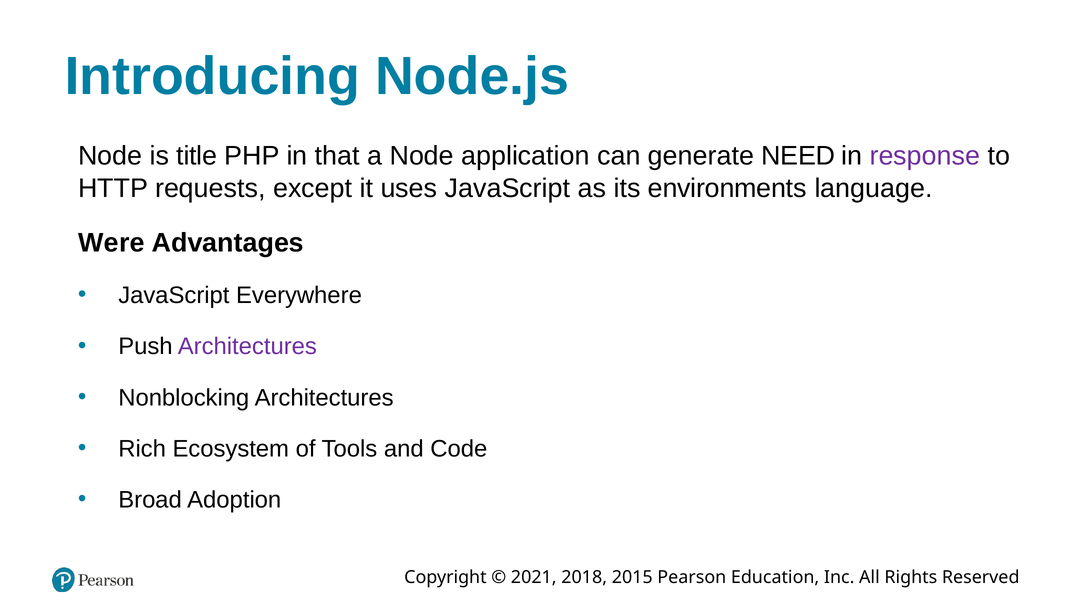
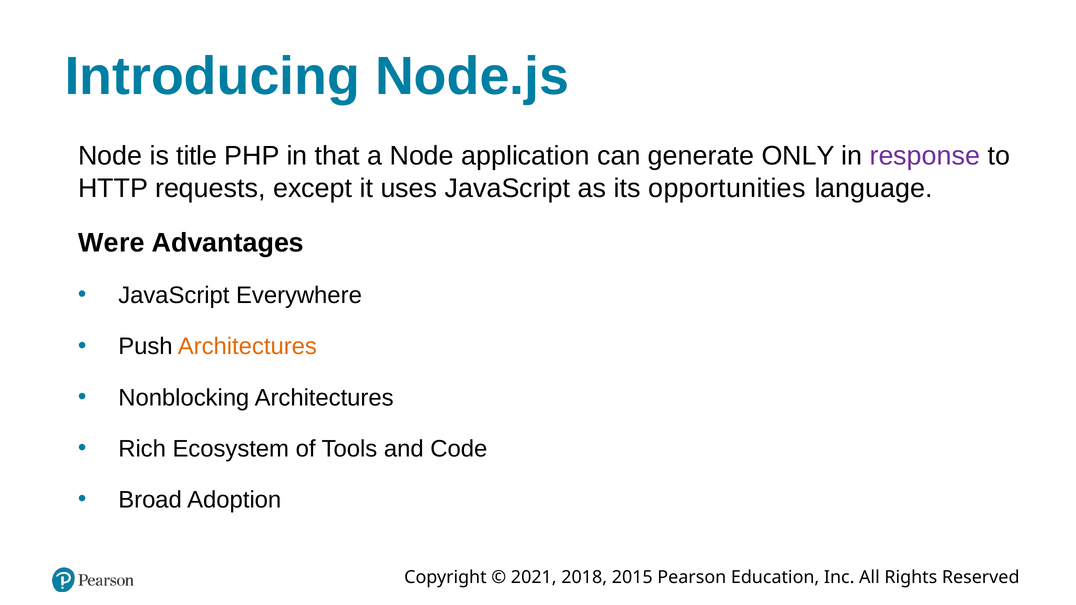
NEED: NEED -> ONLY
environments: environments -> opportunities
Architectures at (247, 347) colour: purple -> orange
